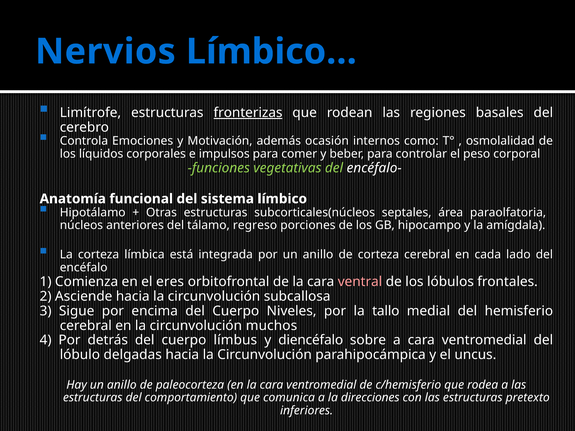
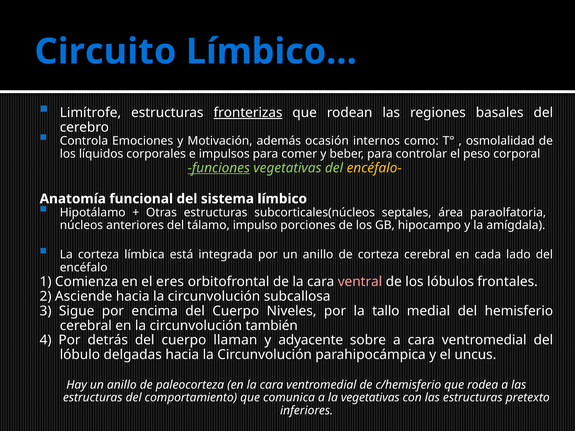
Nervios: Nervios -> Circuito
funciones underline: none -> present
encéfalo- colour: white -> yellow
regreso: regreso -> impulso
muchos: muchos -> también
límbus: límbus -> llaman
diencéfalo: diencéfalo -> adyacente
la direcciones: direcciones -> vegetativas
